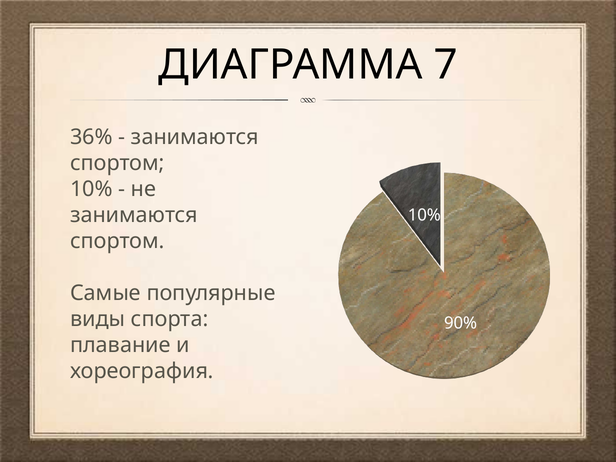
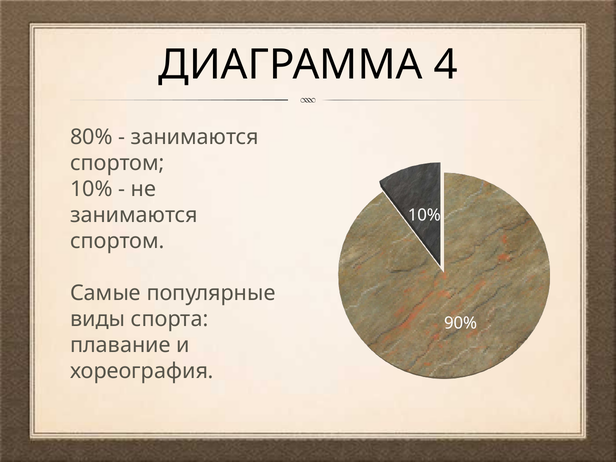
7: 7 -> 4
36%: 36% -> 80%
